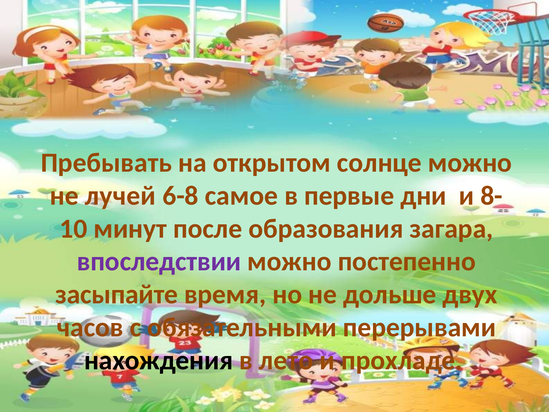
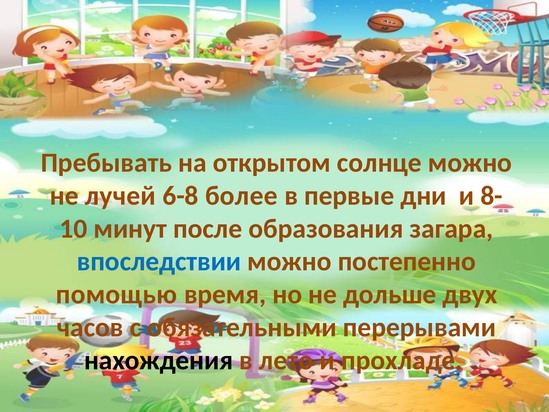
самое: самое -> более
впоследствии colour: purple -> blue
засыпайте: засыпайте -> помощью
